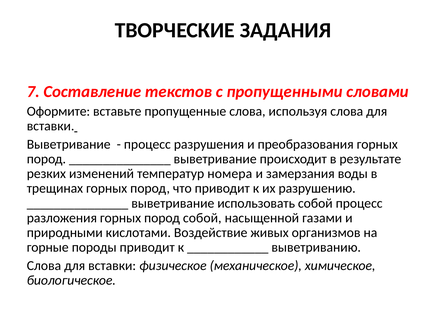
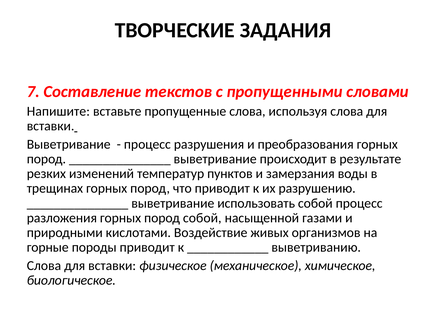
Оформите: Оформите -> Напишите
номера: номера -> пунктов
